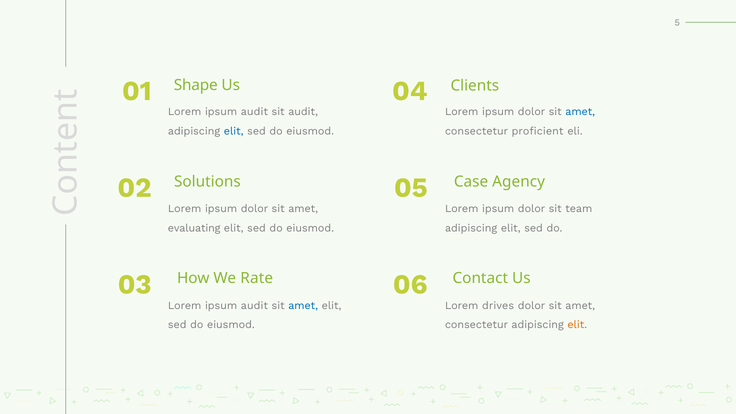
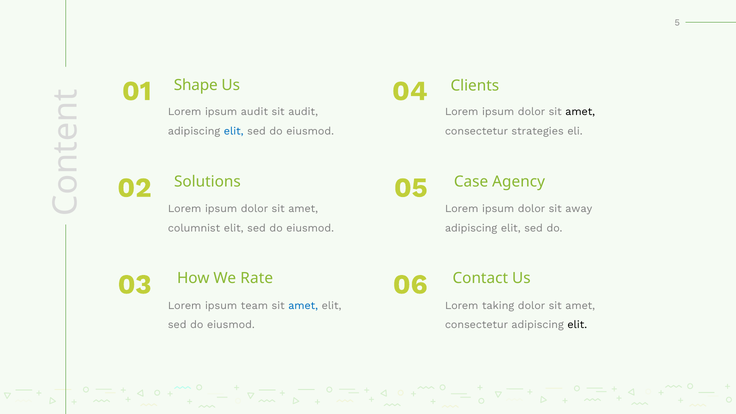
amet at (580, 112) colour: blue -> black
proficient: proficient -> strategies
team: team -> away
evaluating: evaluating -> columnist
audit at (254, 305): audit -> team
drives: drives -> taking
elit at (577, 325) colour: orange -> black
